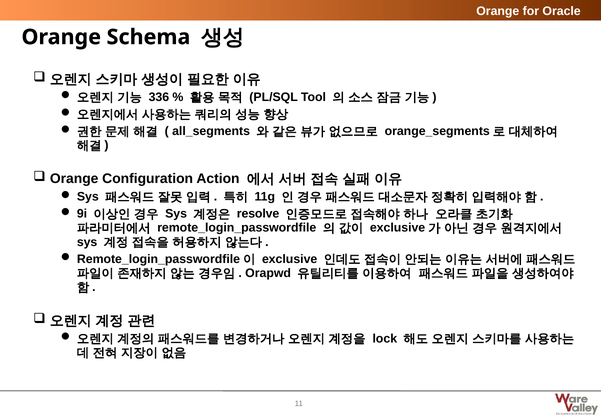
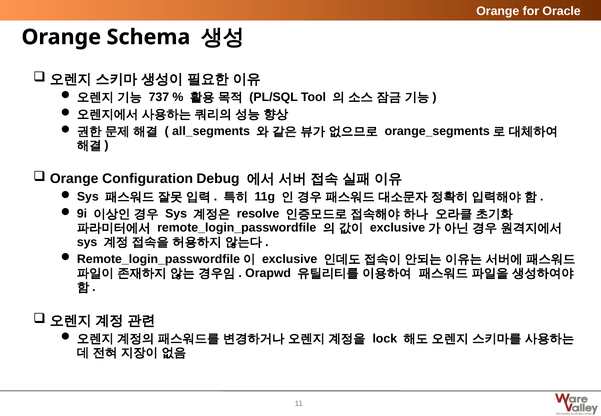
336: 336 -> 737
Action: Action -> Debug
